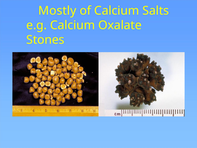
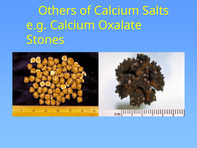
Mostly: Mostly -> Others
